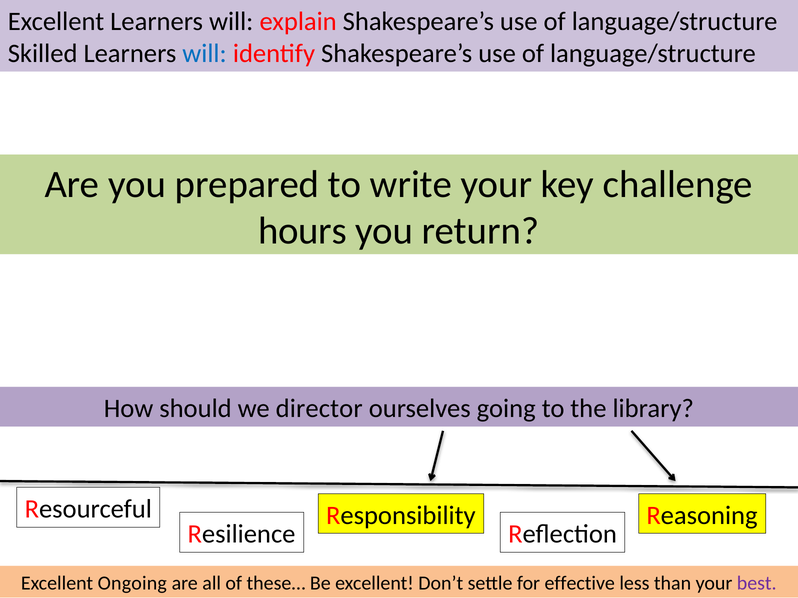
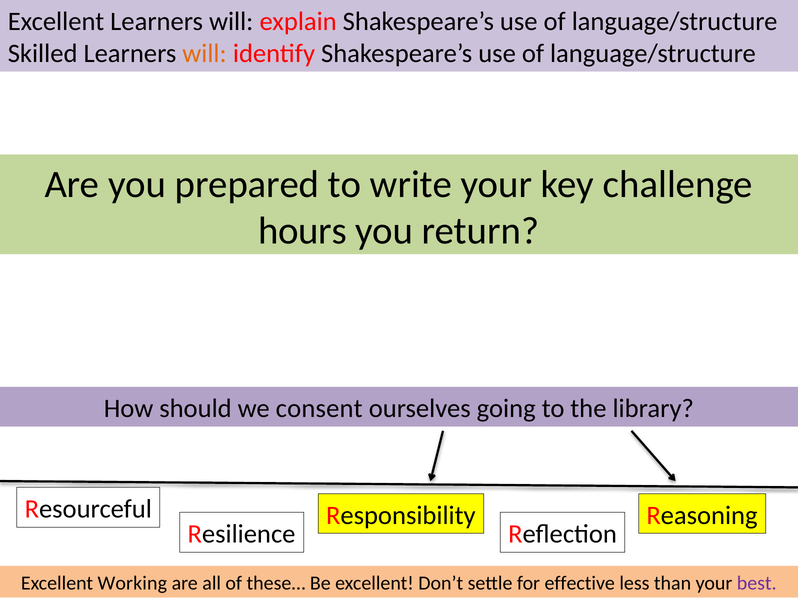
will at (204, 54) colour: blue -> orange
director: director -> consent
Ongoing: Ongoing -> Working
